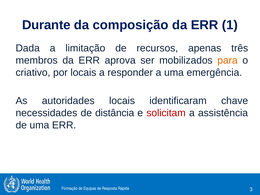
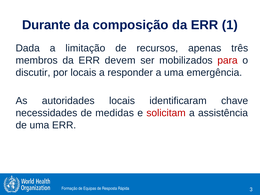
aprova: aprova -> devem
para colour: orange -> red
criativo: criativo -> discutir
distância: distância -> medidas
